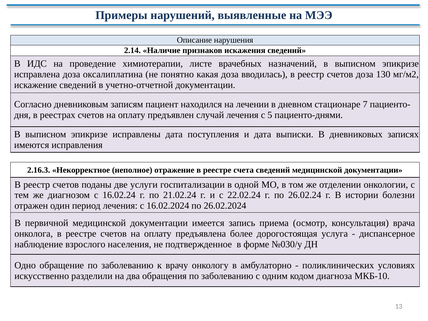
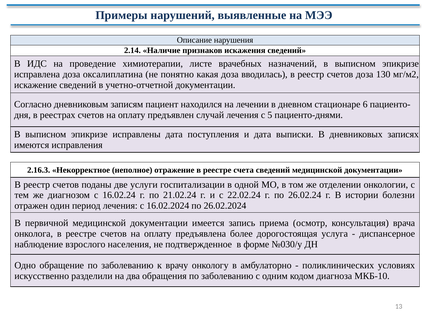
7: 7 -> 6
